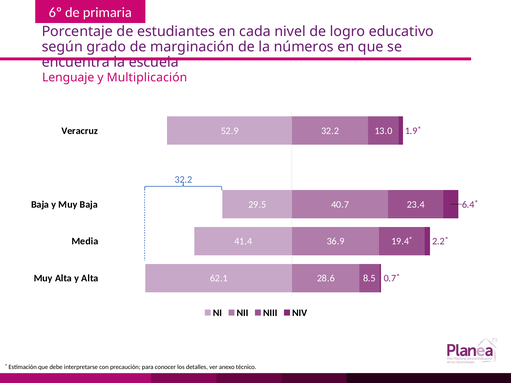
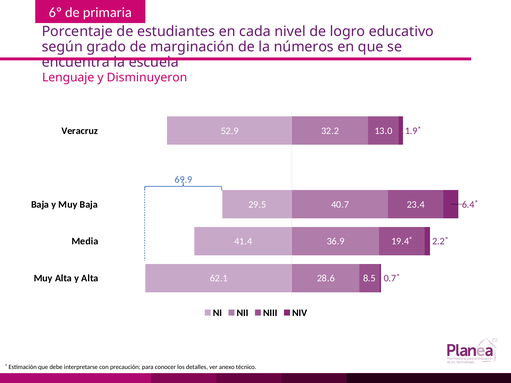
Multiplicación: Multiplicación -> Disminuyeron
32.2 at (183, 180): 32.2 -> 69.9
